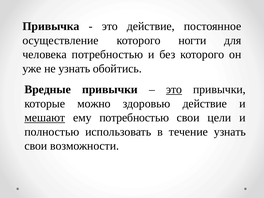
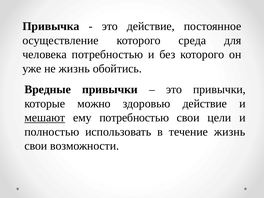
ногти: ногти -> среда
не узнать: узнать -> жизнь
это at (174, 89) underline: present -> none
течение узнать: узнать -> жизнь
